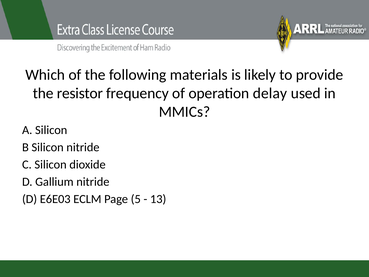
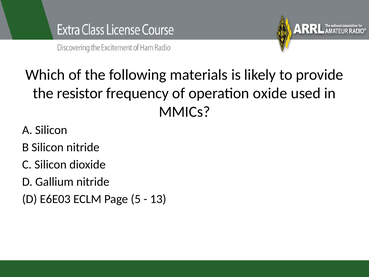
delay: delay -> oxide
